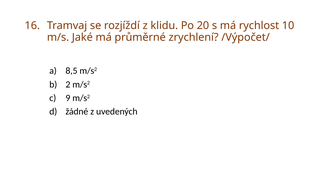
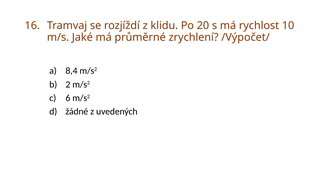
8,5: 8,5 -> 8,4
9: 9 -> 6
